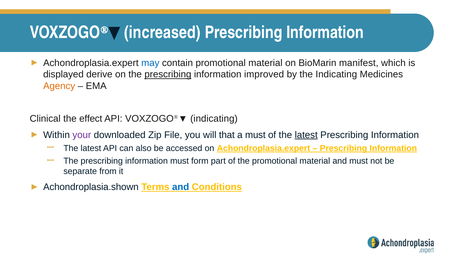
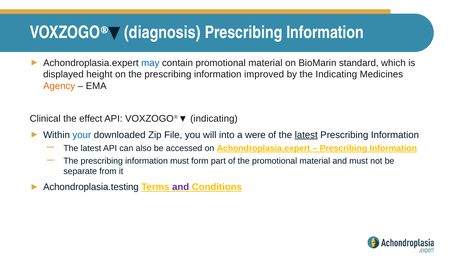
increased: increased -> diagnosis
manifest: manifest -> standard
derive: derive -> height
prescribing at (168, 74) underline: present -> none
your colour: purple -> blue
that: that -> into
a must: must -> were
Achondroplasia.shown: Achondroplasia.shown -> Achondroplasia.testing
and at (181, 187) colour: blue -> purple
